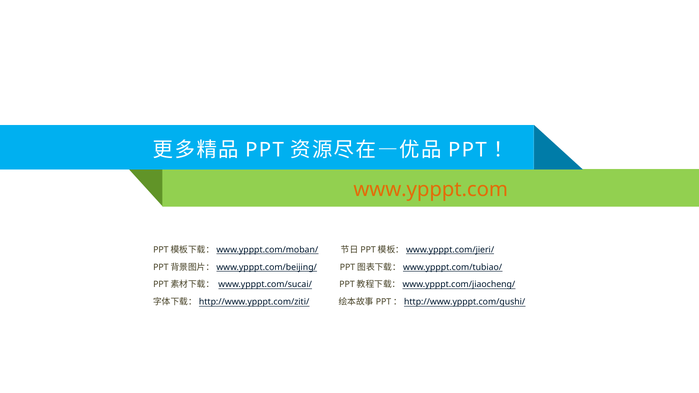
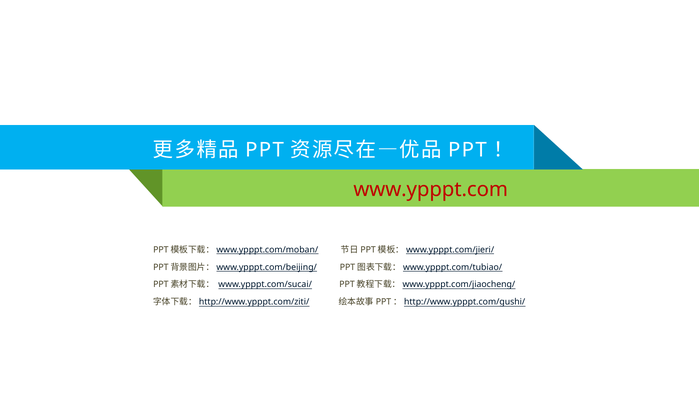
www.ypppt.com colour: orange -> red
